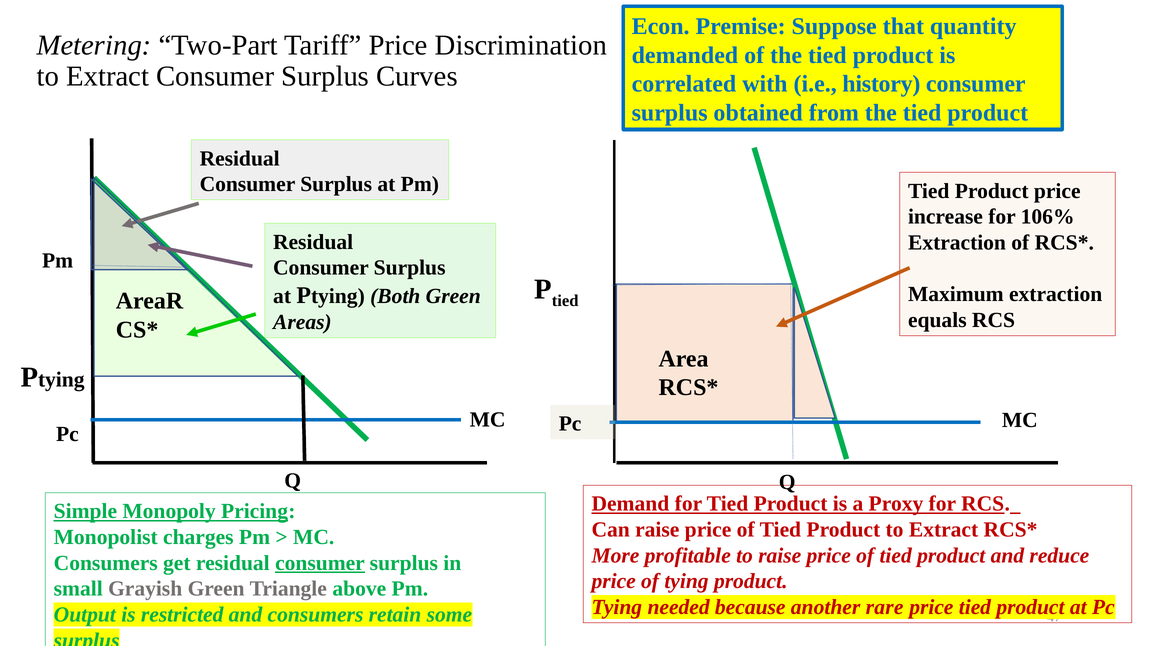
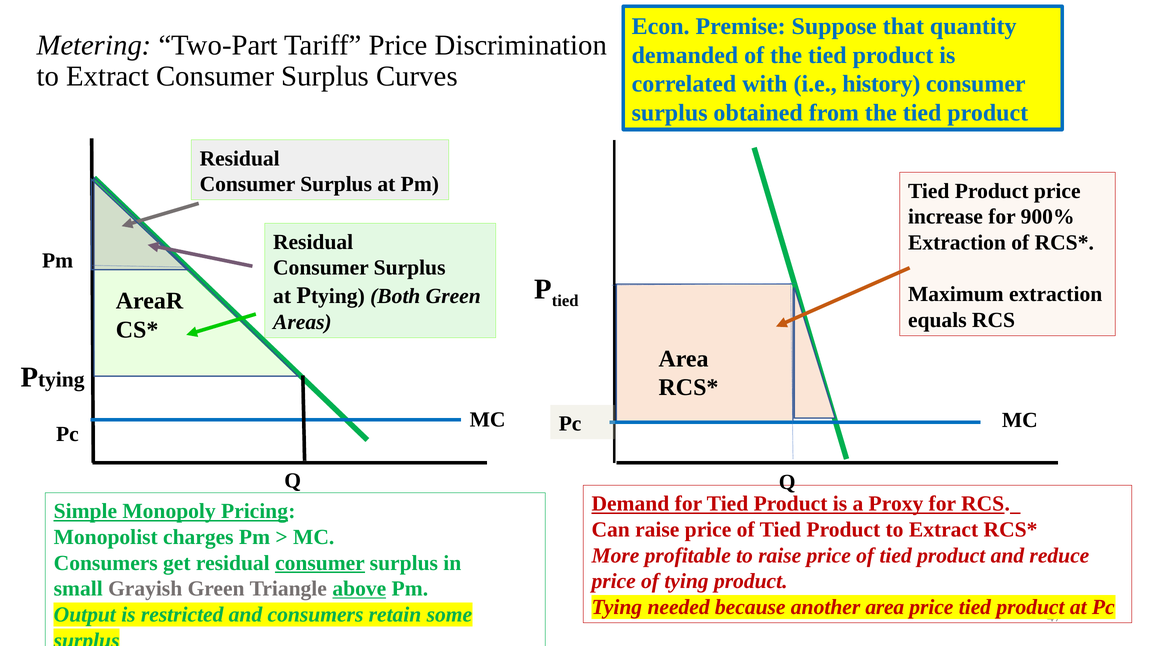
106%: 106% -> 900%
above underline: none -> present
another rare: rare -> area
